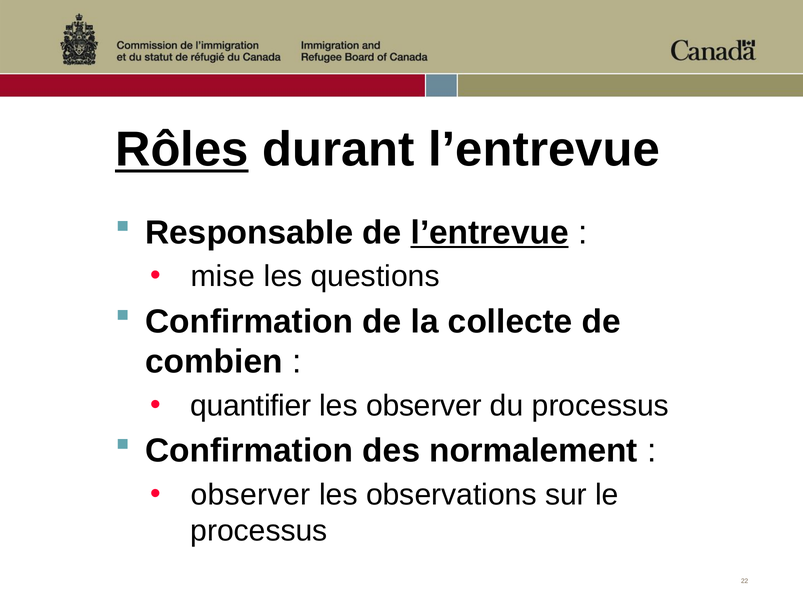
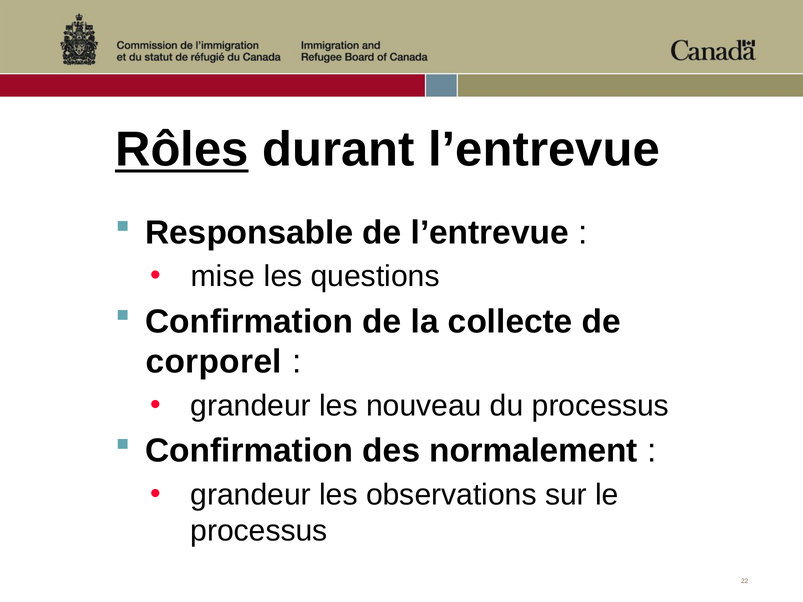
l’entrevue at (490, 233) underline: present -> none
combien: combien -> corporel
quantifier at (251, 406): quantifier -> grandeur
les observer: observer -> nouveau
observer at (250, 495): observer -> grandeur
